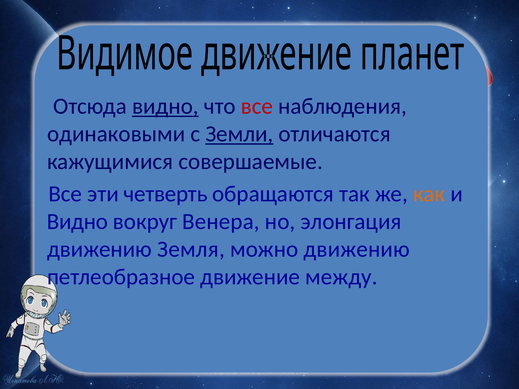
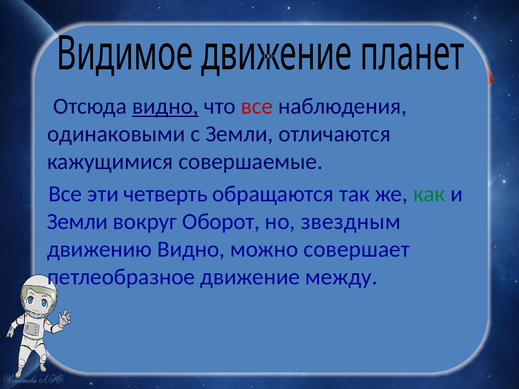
Земли at (239, 134) underline: present -> none
как colour: orange -> green
Видно at (77, 222): Видно -> Земли
Венера: Венера -> Оборот
элонгация: элонгация -> звездным
движению Земля: Земля -> Видно
можно движению: движению -> совершает
